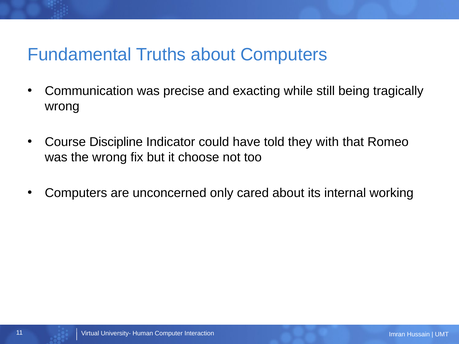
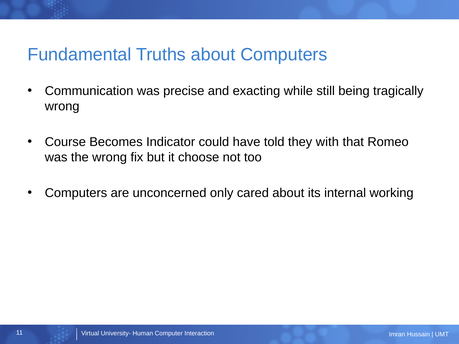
Discipline: Discipline -> Becomes
